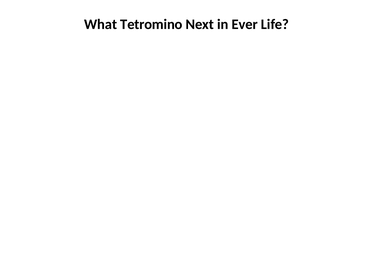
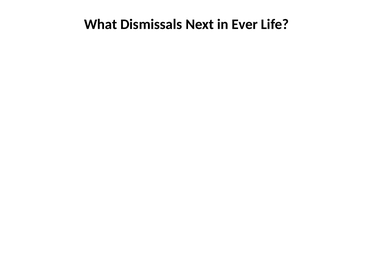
Tetromino: Tetromino -> Dismissals
